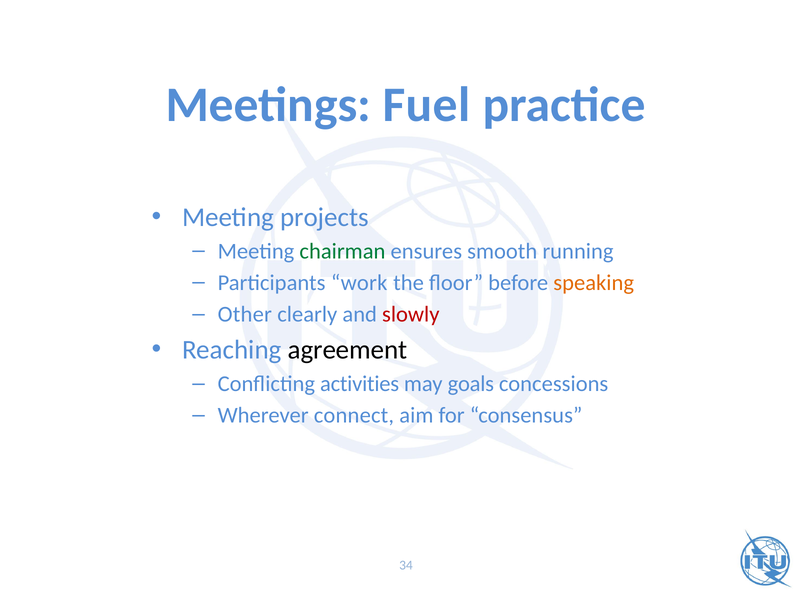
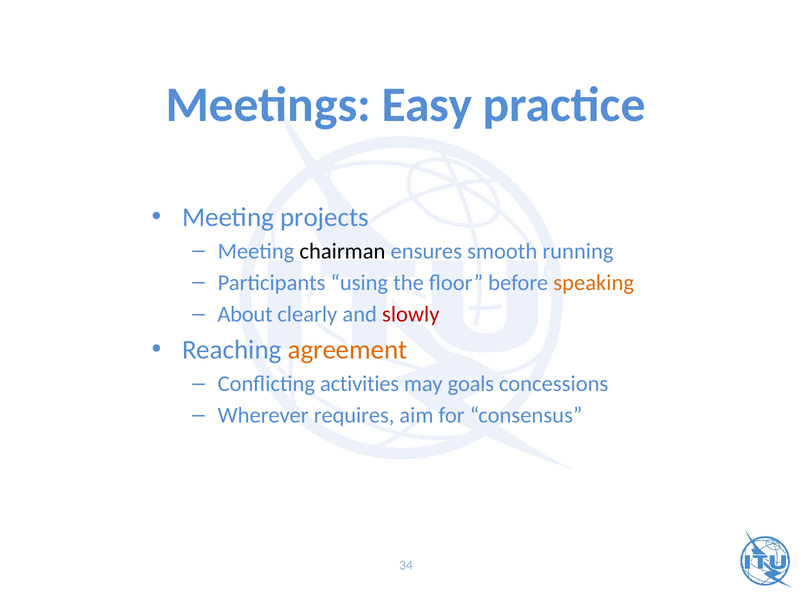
Fuel: Fuel -> Easy
chairman colour: green -> black
work: work -> using
Other: Other -> About
agreement colour: black -> orange
connect: connect -> requires
